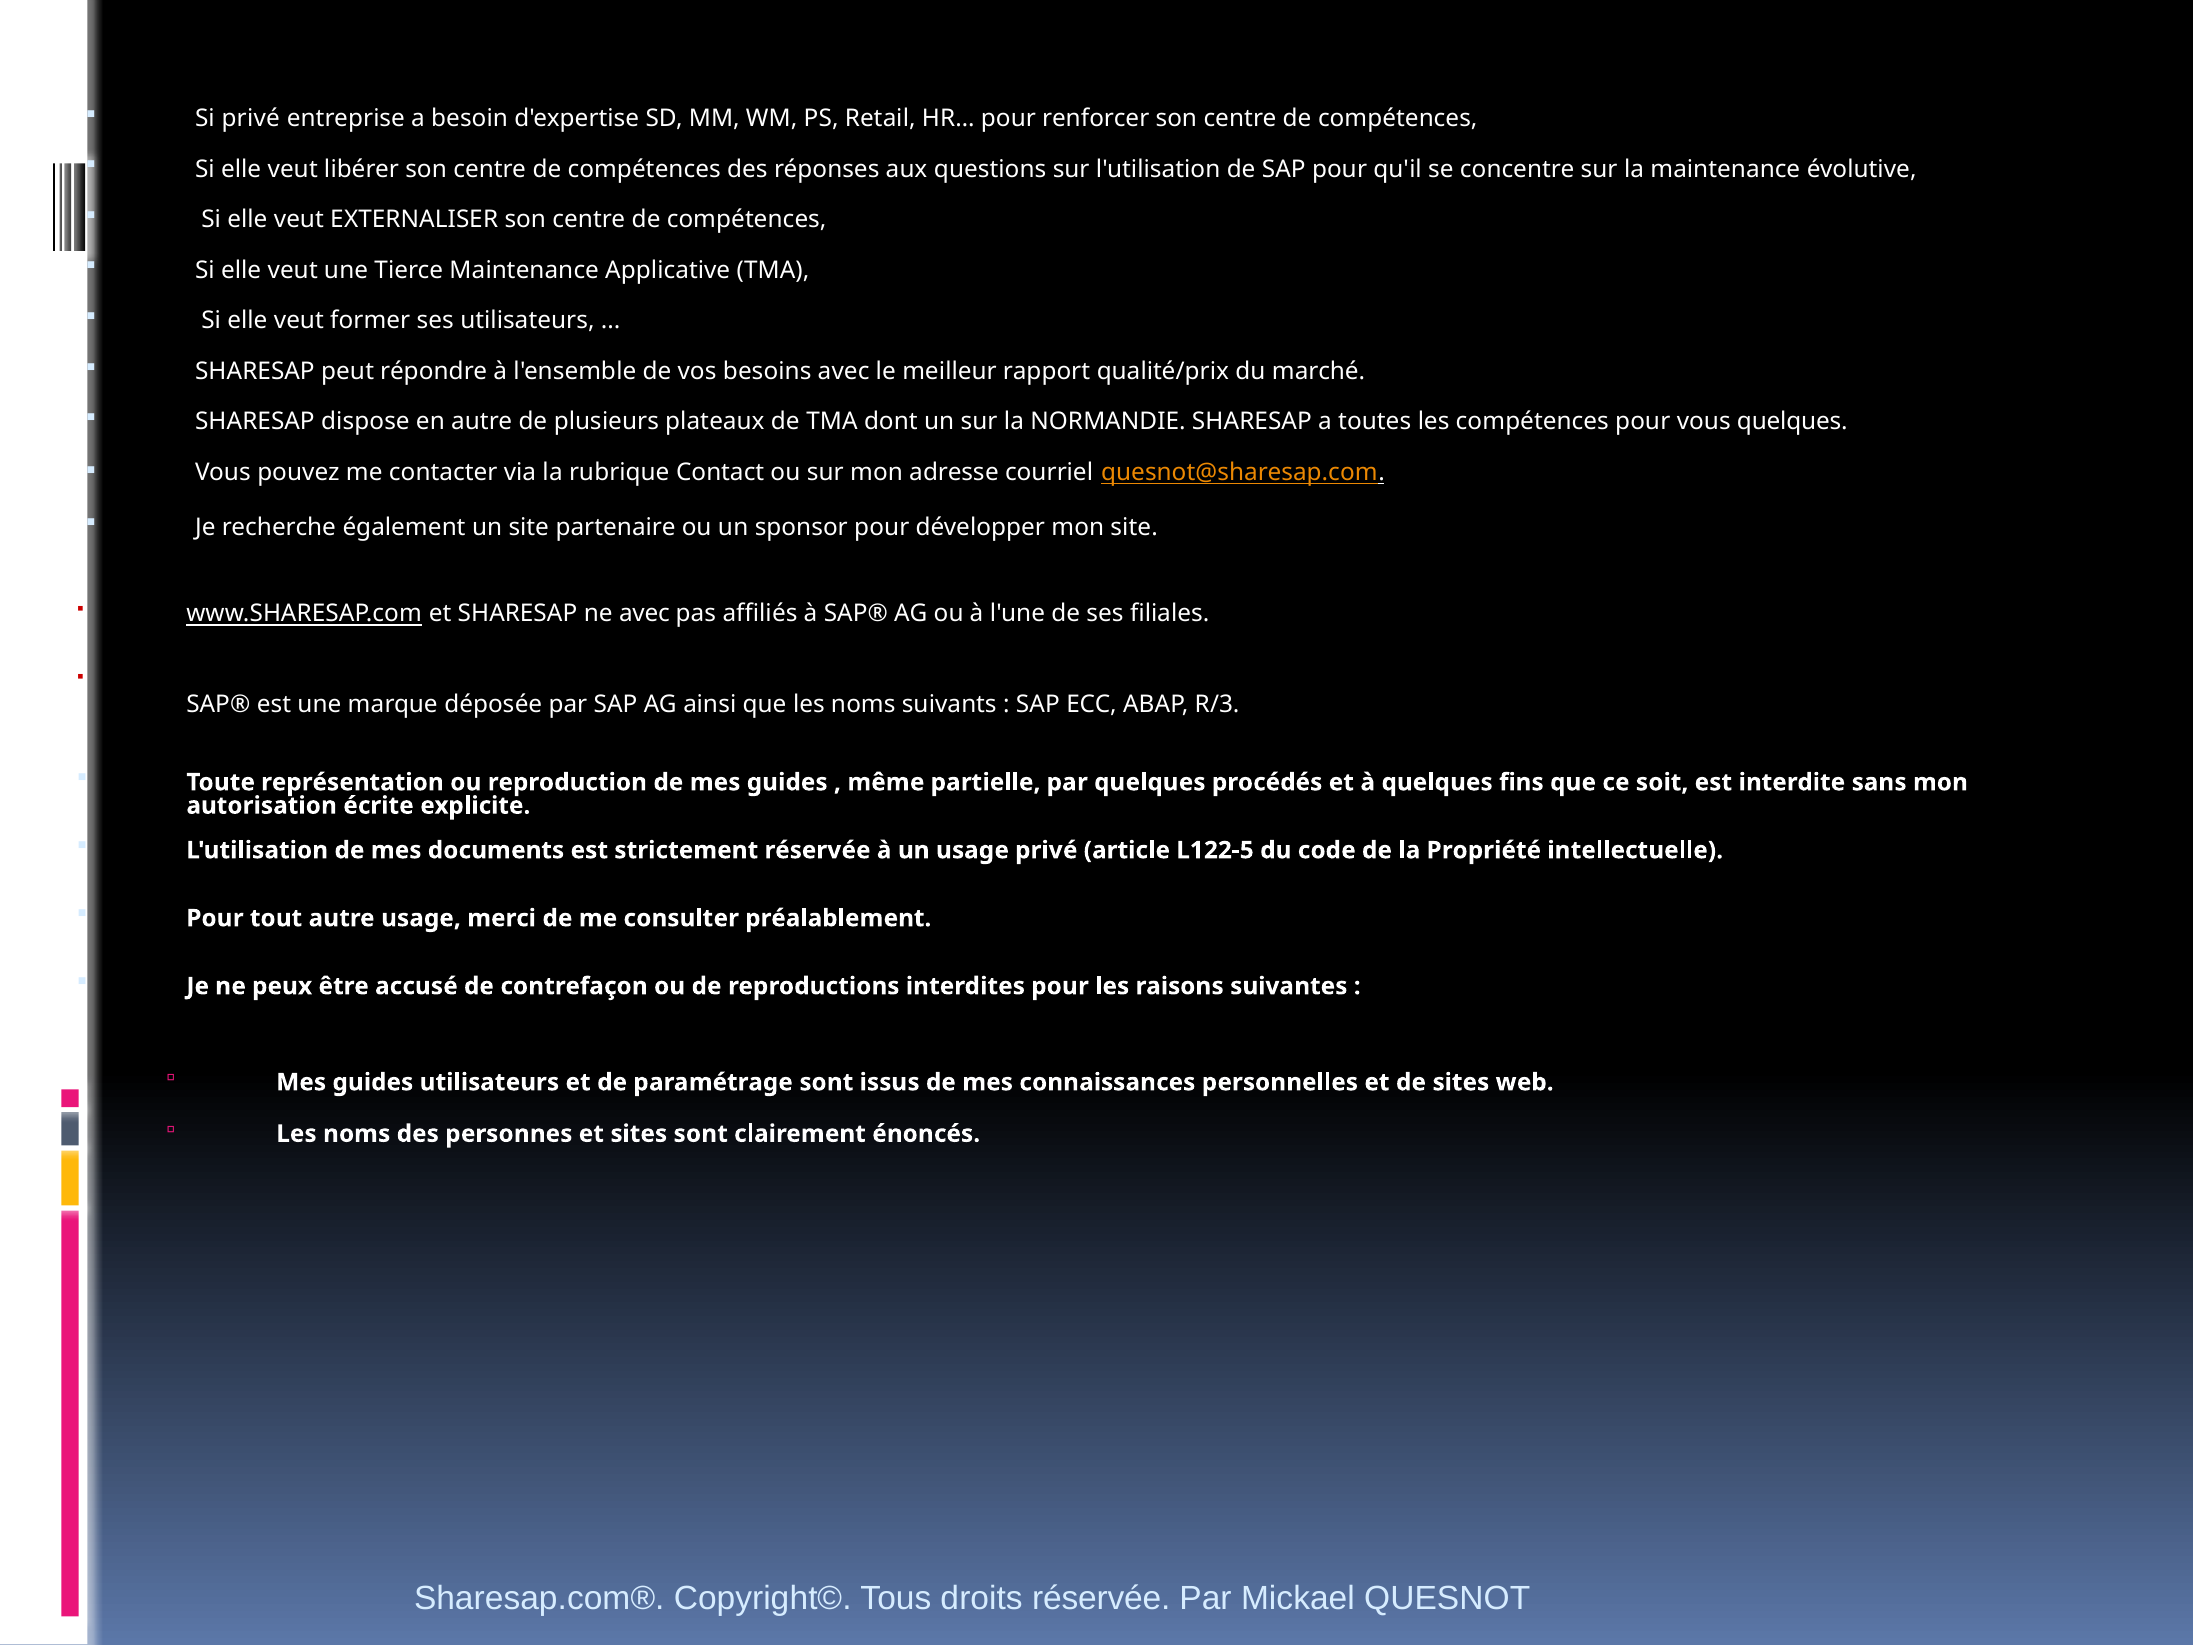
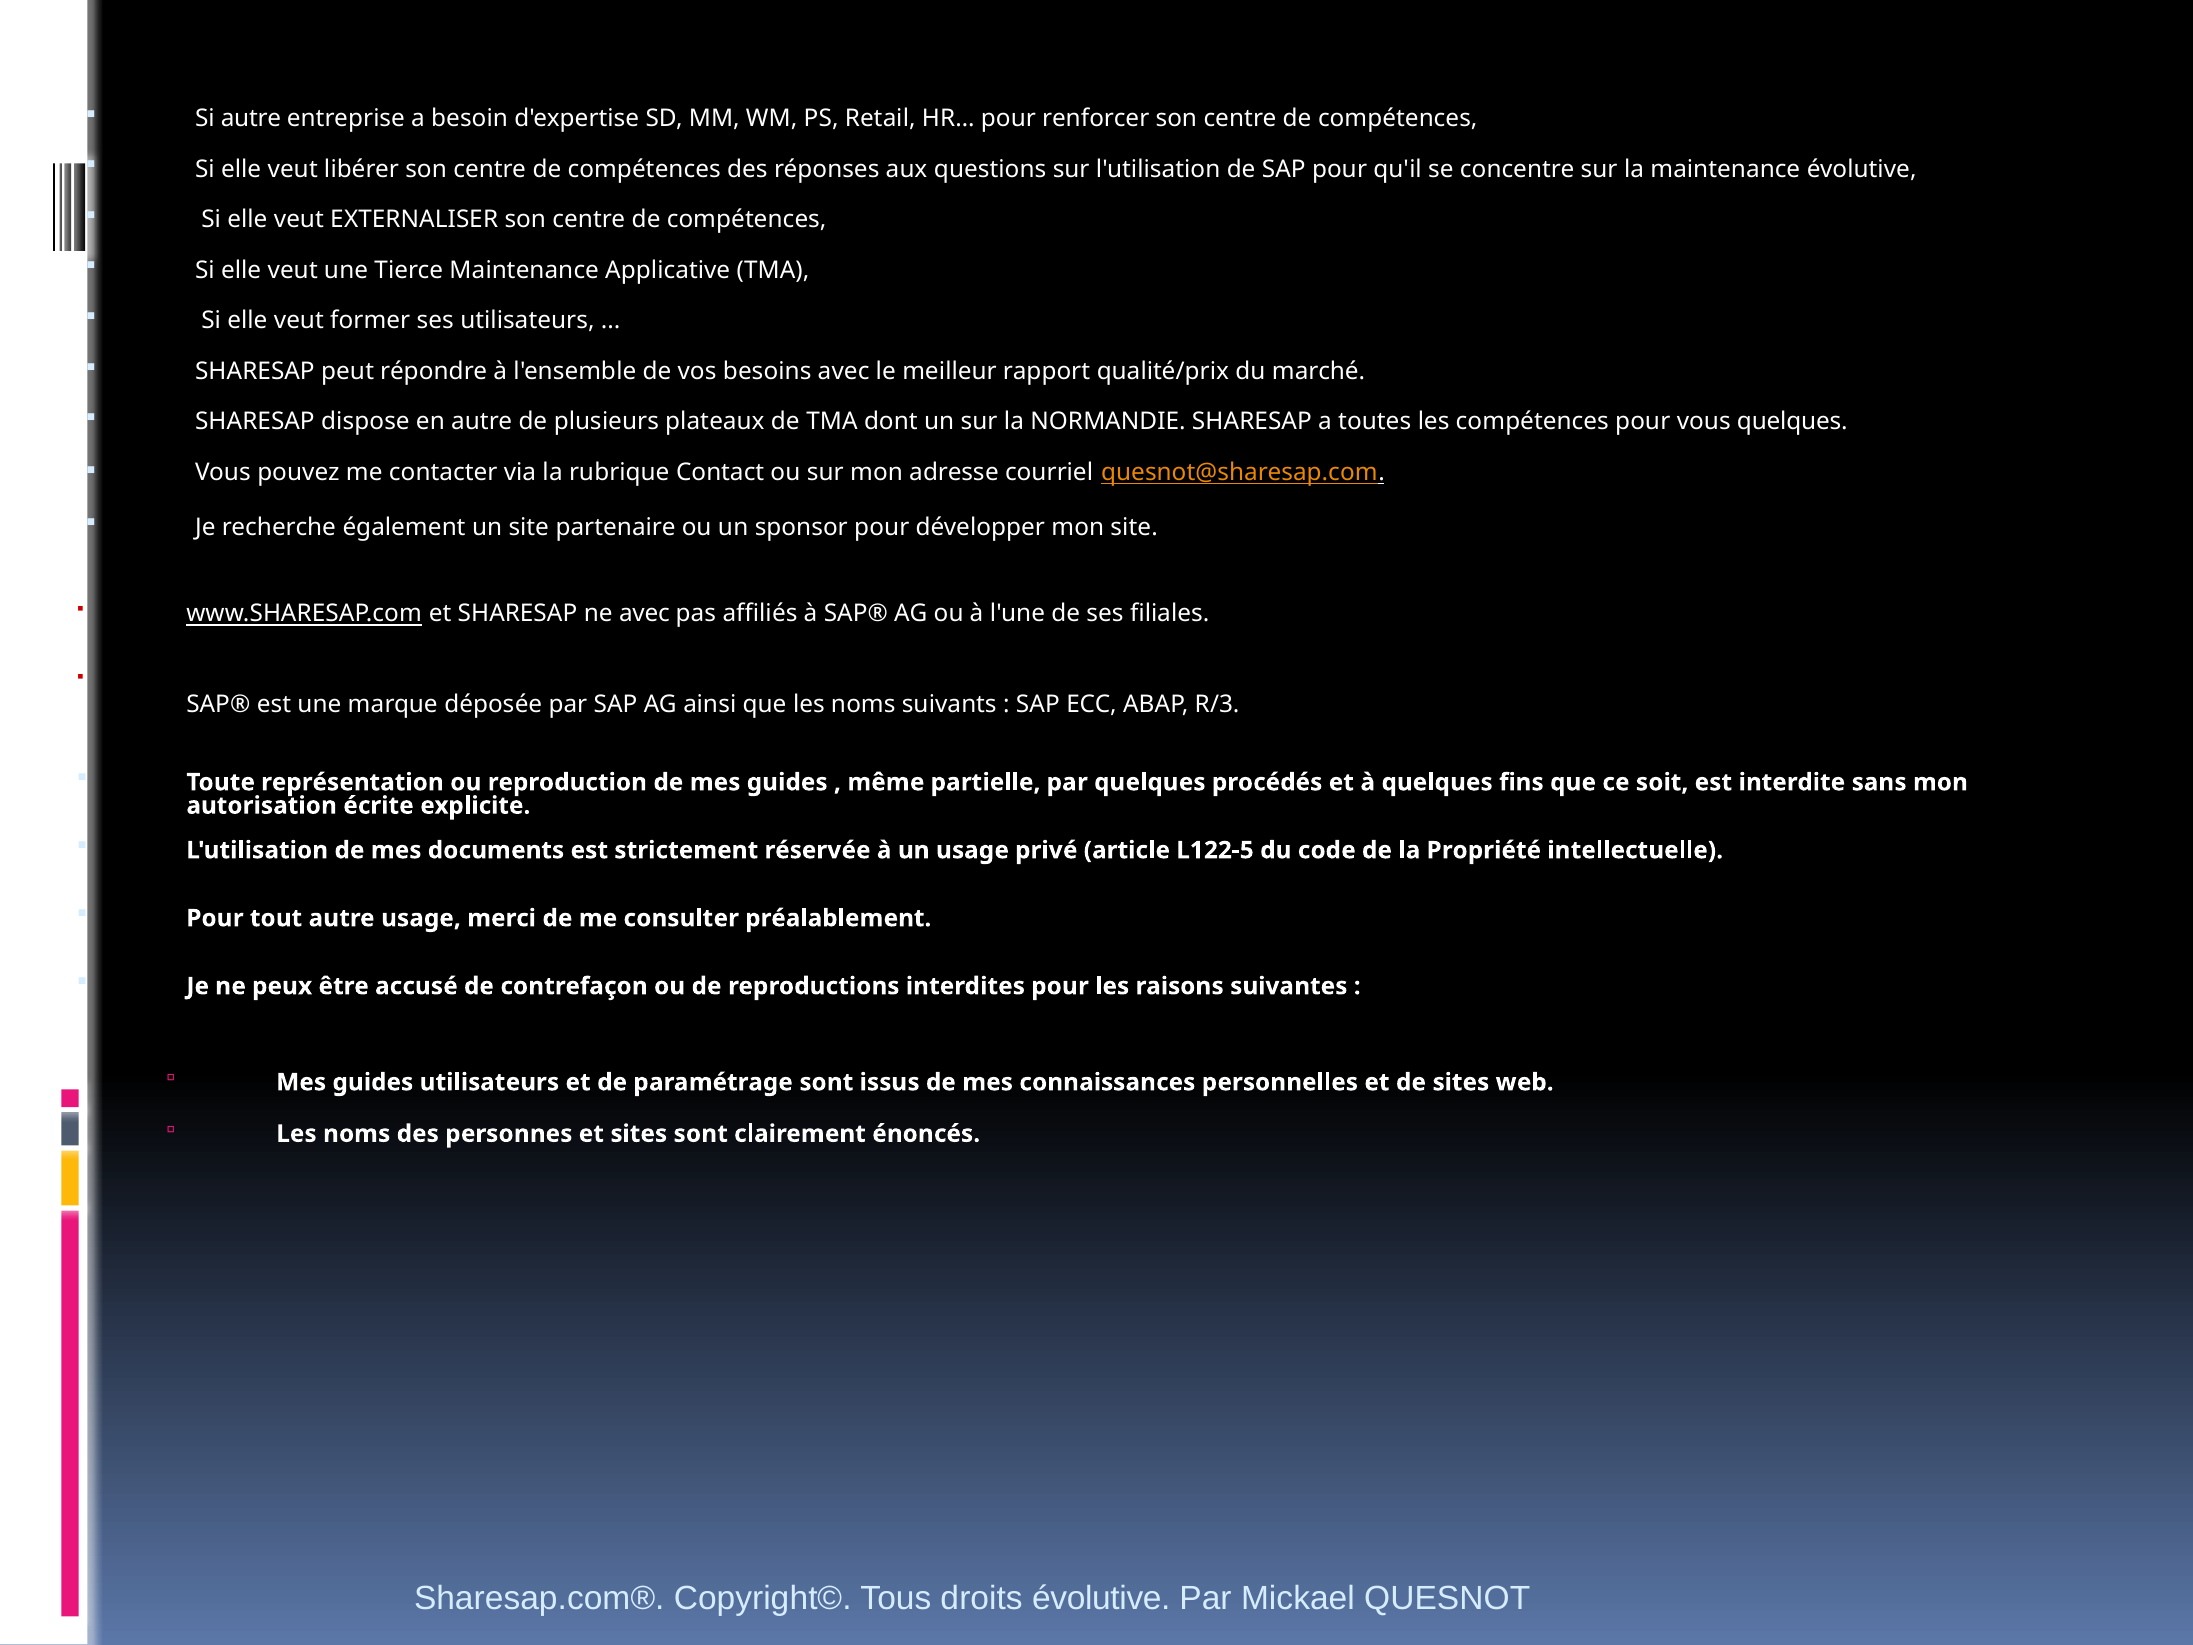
Si privé: privé -> autre
droits réservée: réservée -> évolutive
